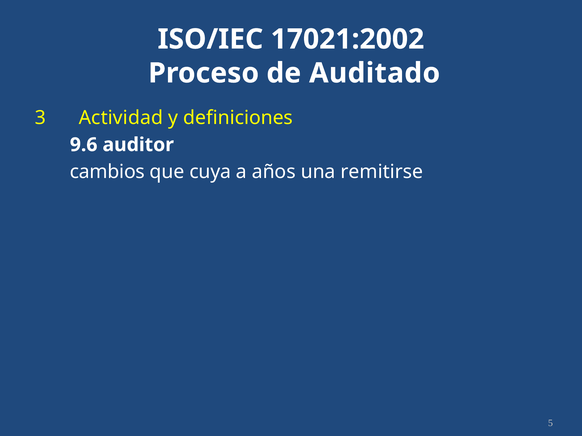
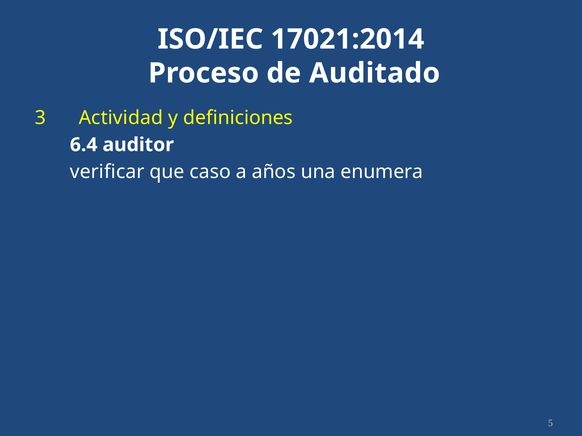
17021:2002: 17021:2002 -> 17021:2014
9.6: 9.6 -> 6.4
cambios: cambios -> verificar
cuya: cuya -> caso
remitirse: remitirse -> enumera
